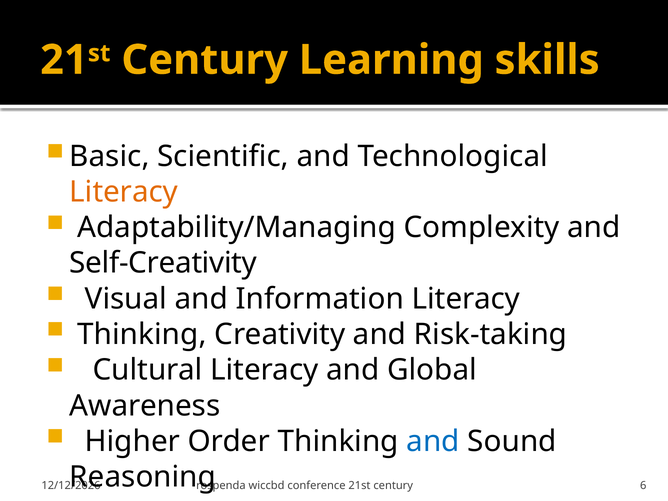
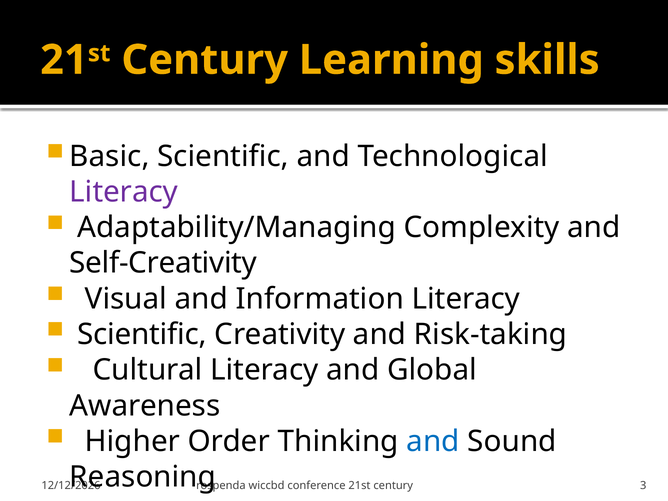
Literacy at (124, 192) colour: orange -> purple
Thinking at (142, 334): Thinking -> Scientific
6: 6 -> 3
